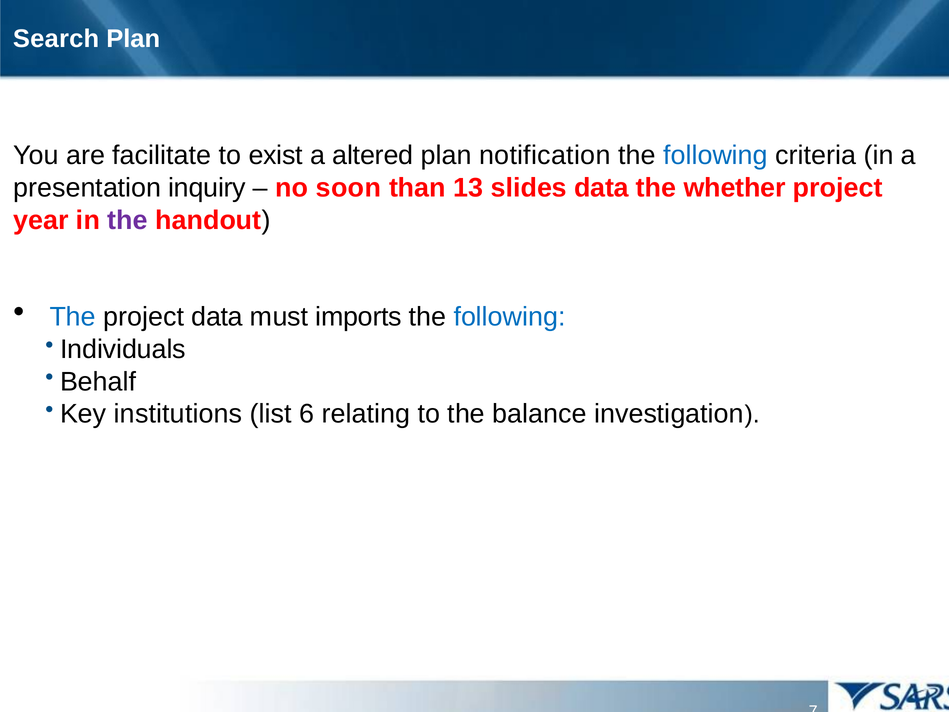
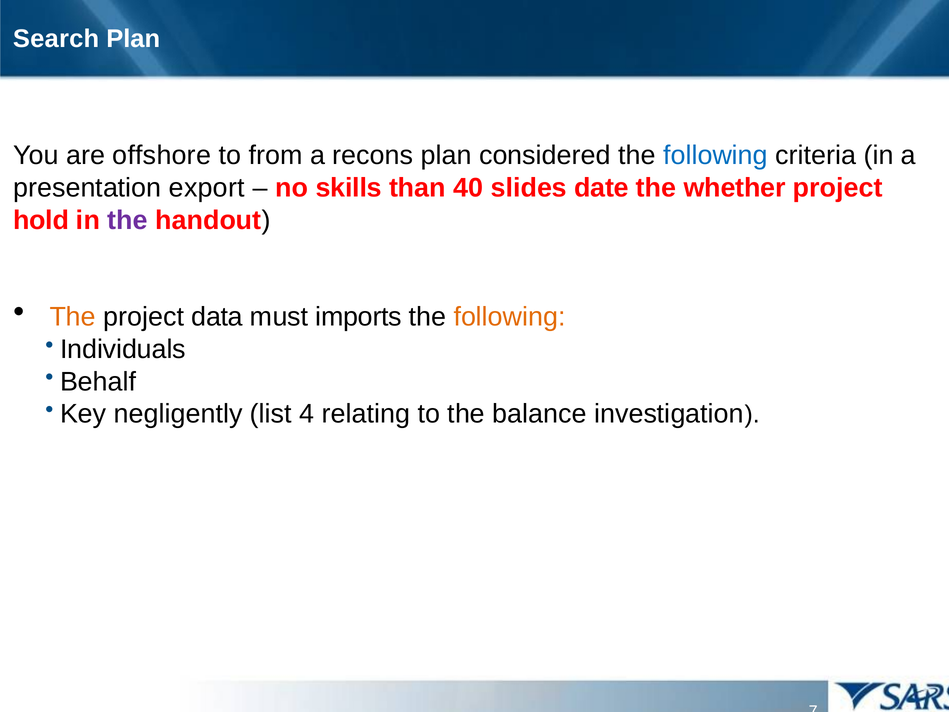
facilitate: facilitate -> offshore
exist: exist -> from
altered: altered -> recons
notification: notification -> considered
inquiry: inquiry -> export
soon: soon -> skills
13: 13 -> 40
slides data: data -> date
year: year -> hold
The at (73, 317) colour: blue -> orange
following at (510, 317) colour: blue -> orange
institutions: institutions -> negligently
6: 6 -> 4
